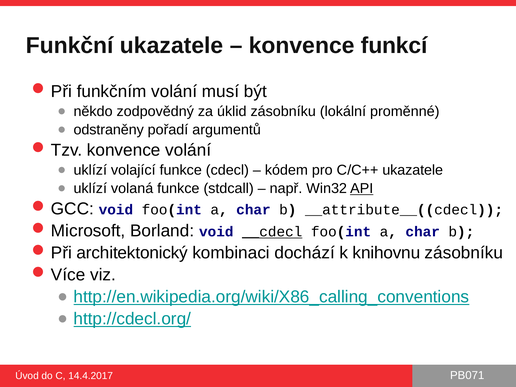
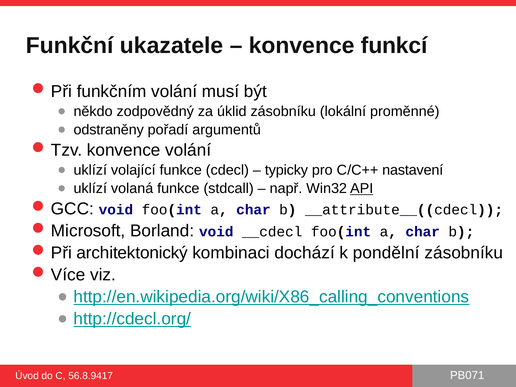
kódem: kódem -> typicky
C/C++ ukazatele: ukazatele -> nastavení
__cdecl underline: present -> none
knihovnu: knihovnu -> pondělní
14.4.2017: 14.4.2017 -> 56.8.9417
